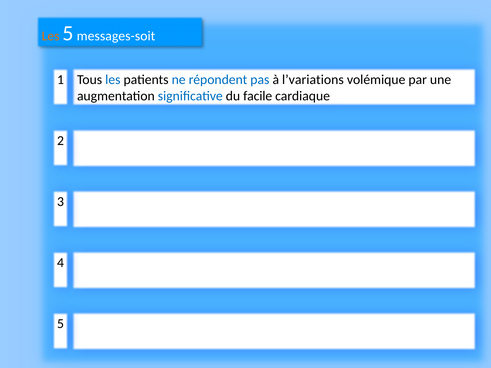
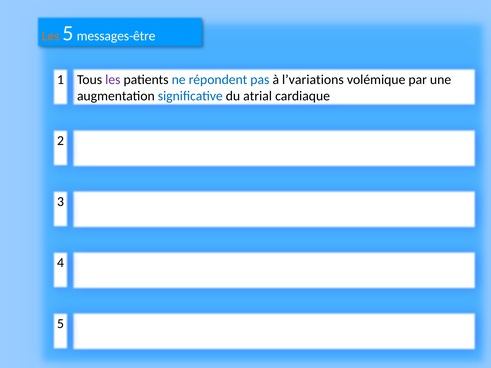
messages-soit: messages-soit -> messages-être
les at (113, 80) colour: blue -> purple
facile: facile -> atrial
